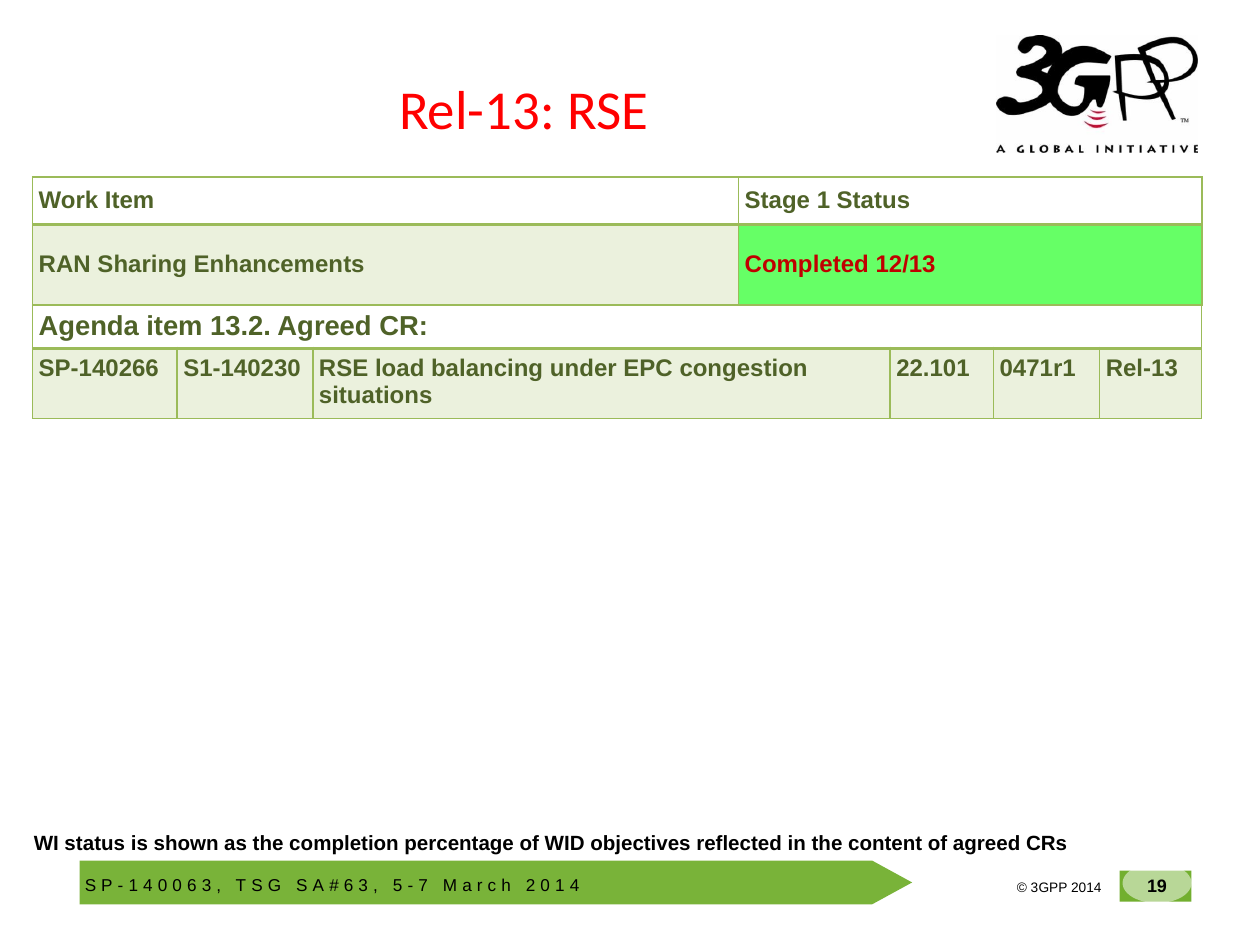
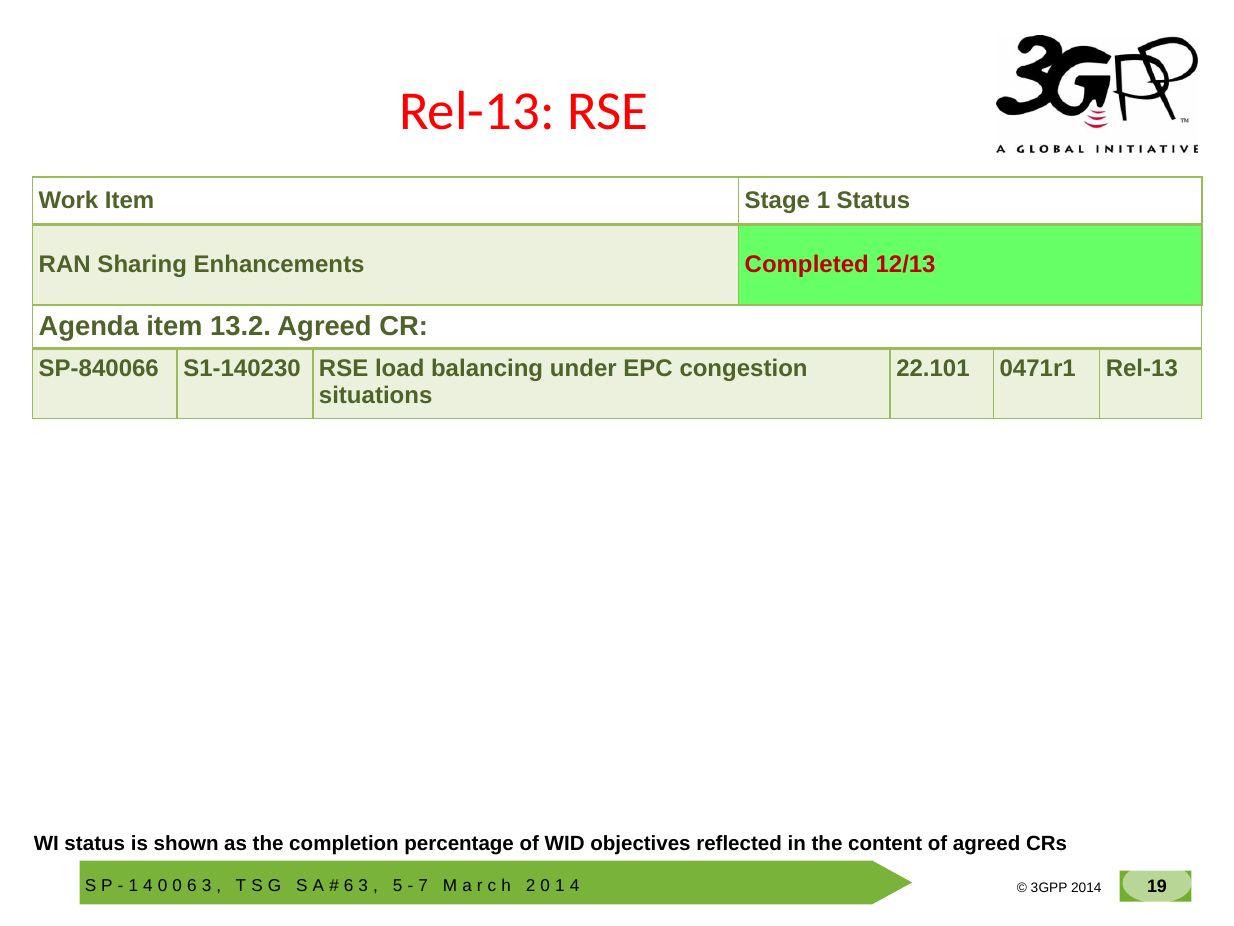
SP-140266: SP-140266 -> SP-840066
